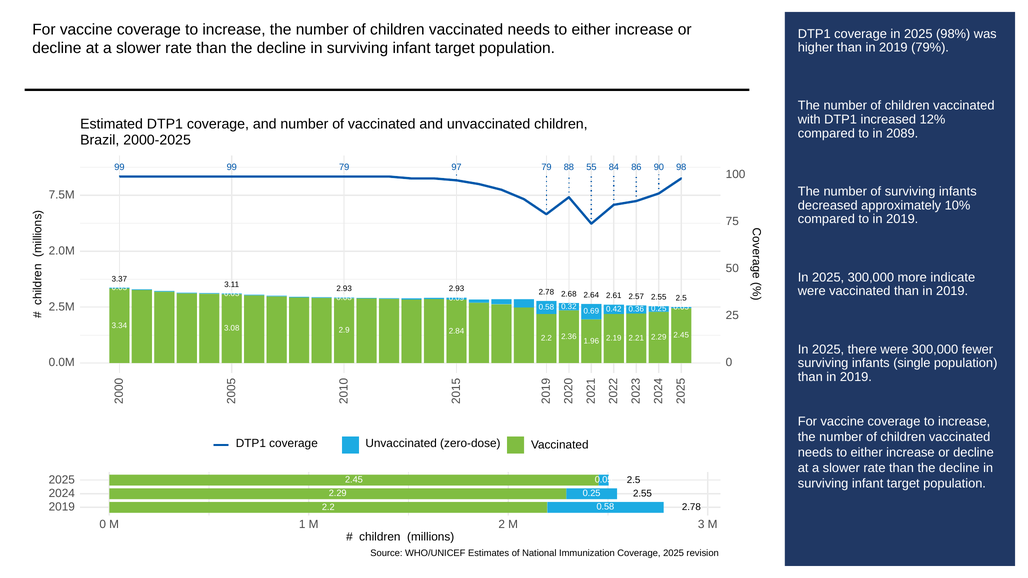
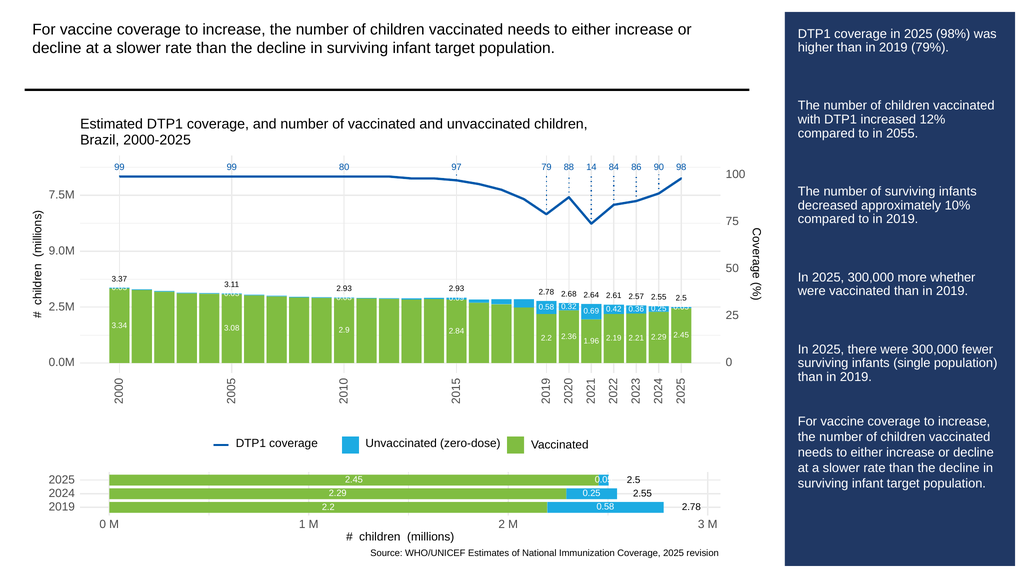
2089: 2089 -> 2055
99 79: 79 -> 80
55: 55 -> 14
2.0M: 2.0M -> 9.0M
indicate: indicate -> whether
